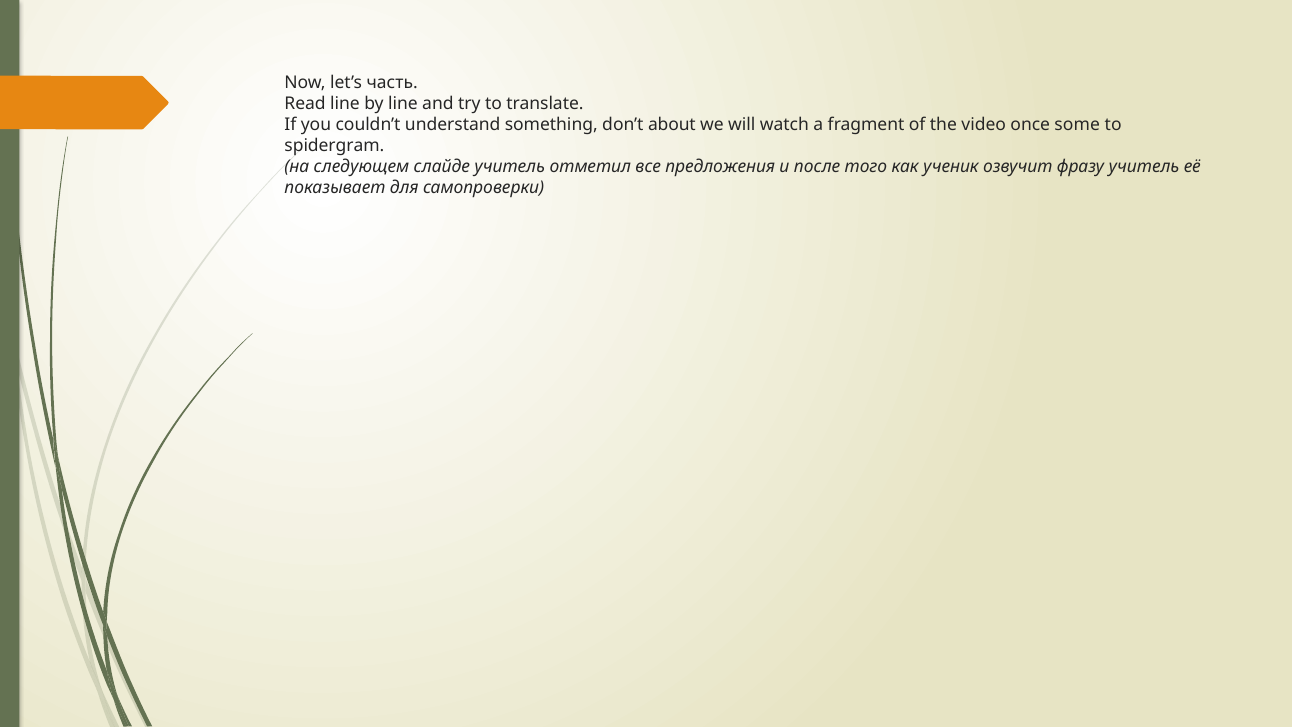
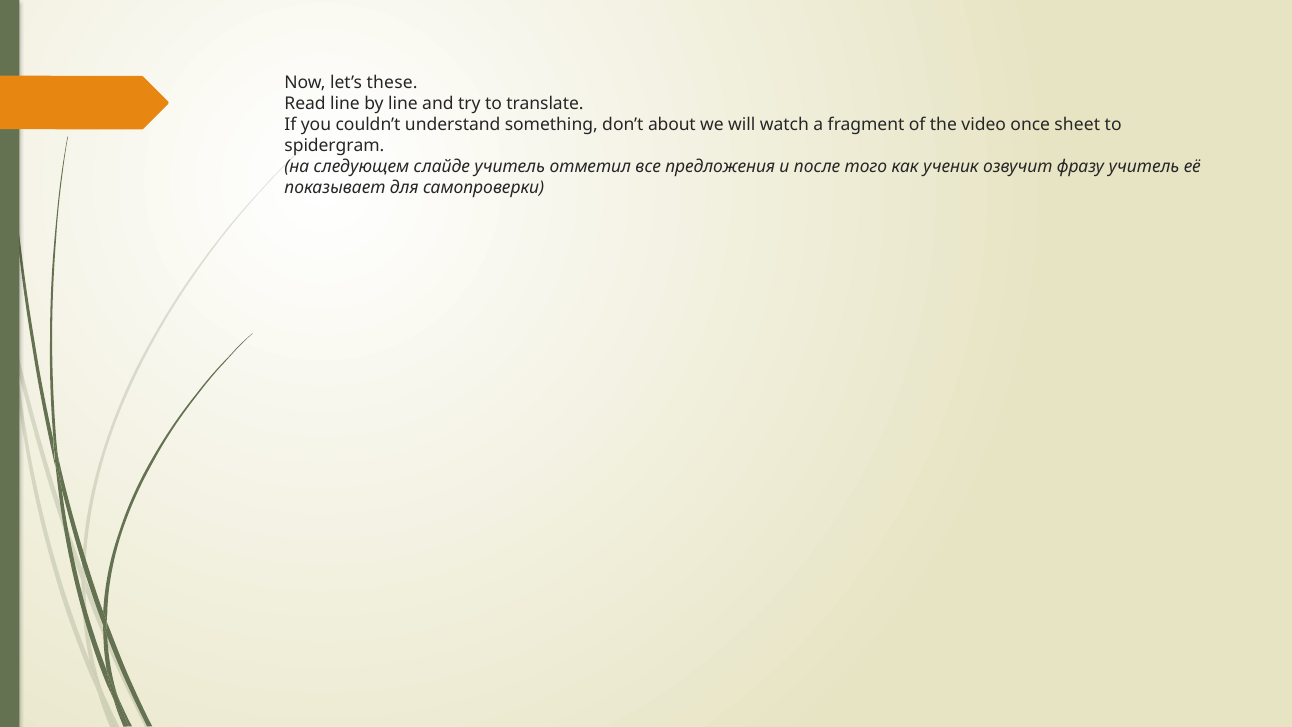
часть: часть -> these
some: some -> sheet
